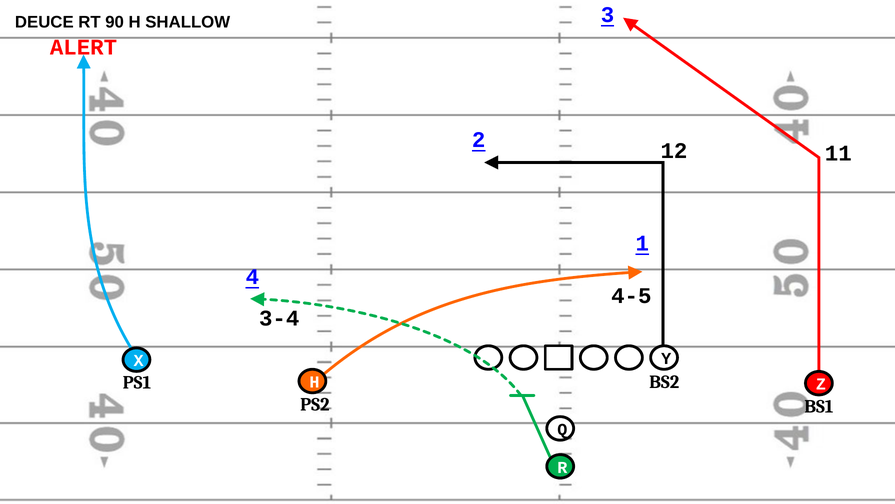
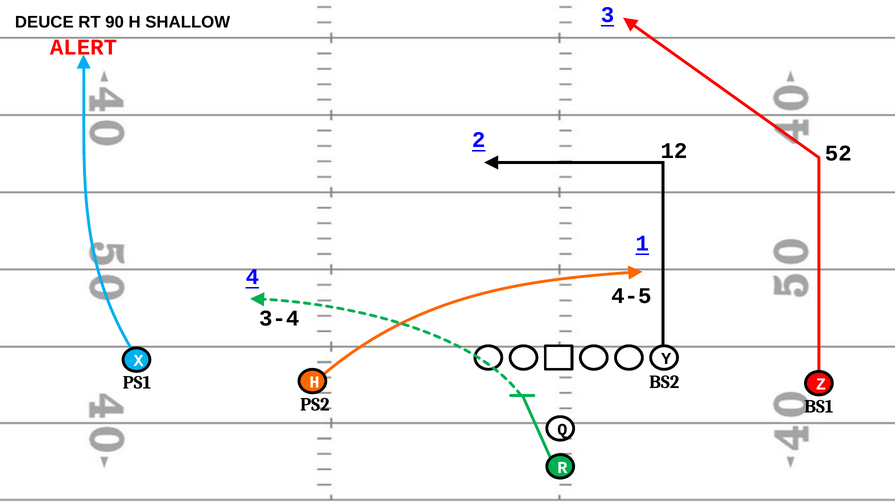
11: 11 -> 52
